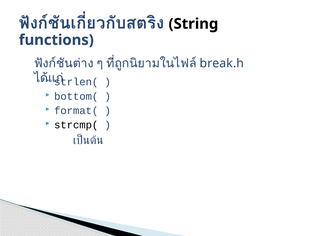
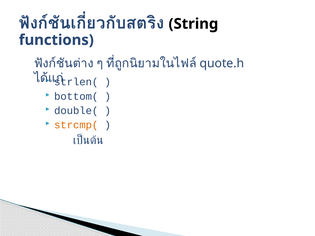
break.h: break.h -> quote.h
format(: format( -> double(
strcmp( colour: black -> orange
